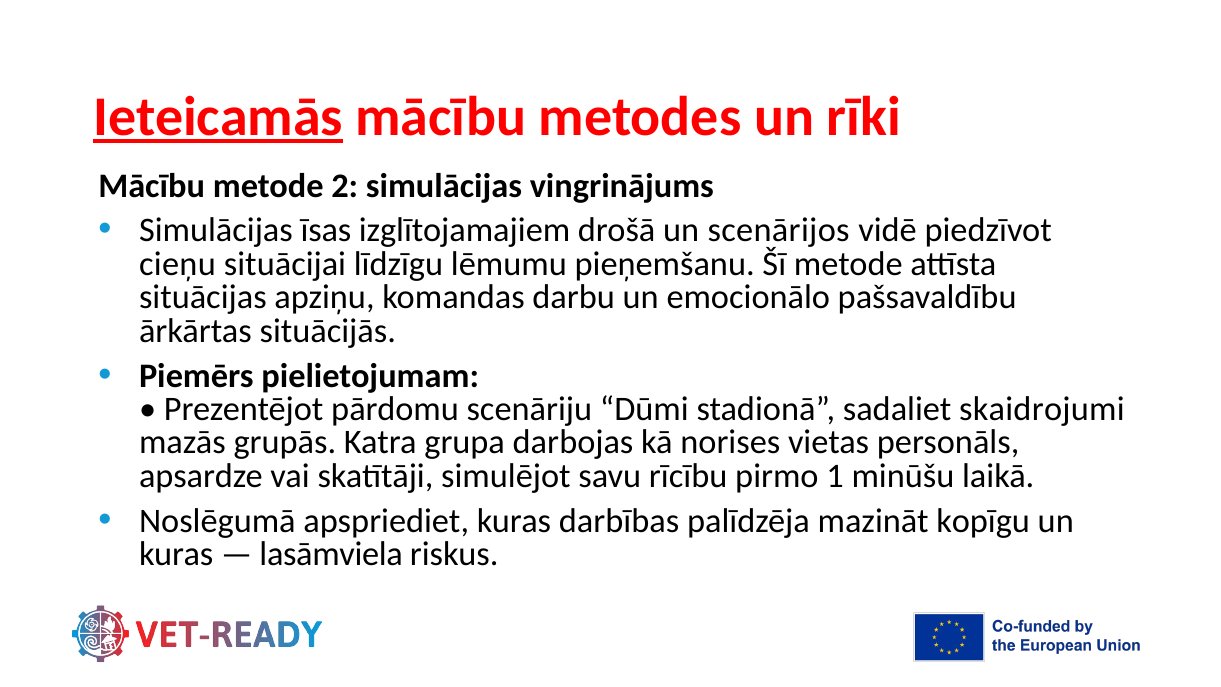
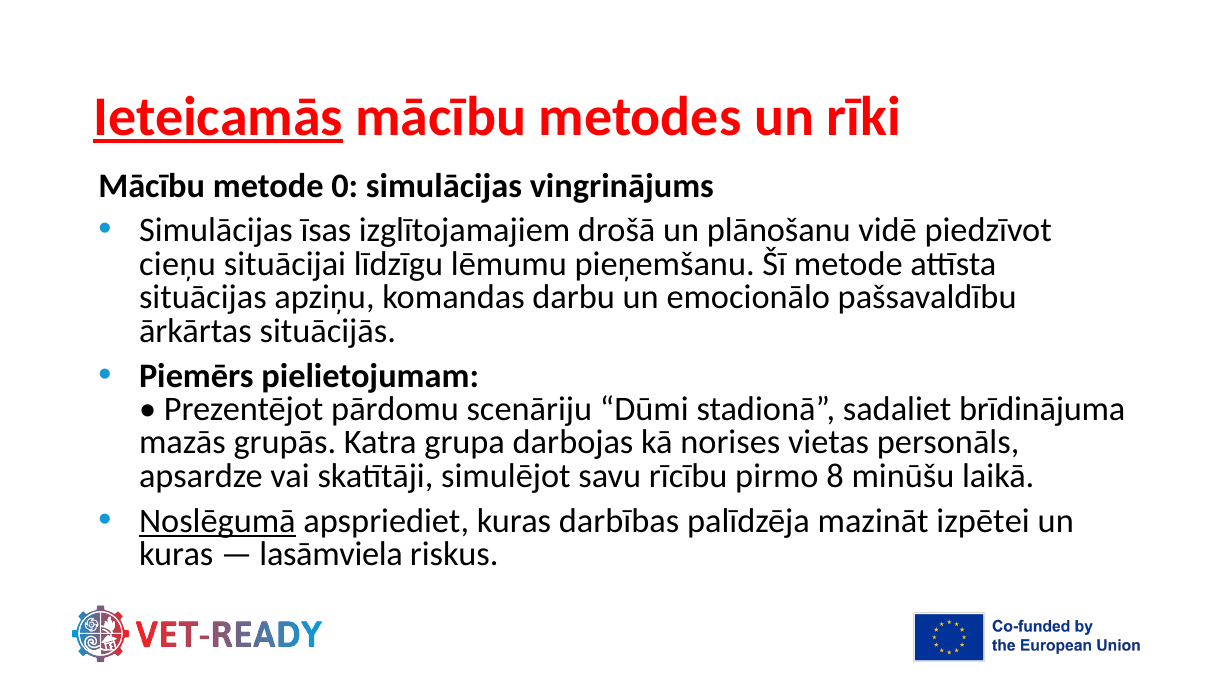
2: 2 -> 0
scenārijos: scenārijos -> plānošanu
skaidrojumi: skaidrojumi -> brīdinājuma
1: 1 -> 8
Noslēgumā underline: none -> present
kopīgu: kopīgu -> izpētei
